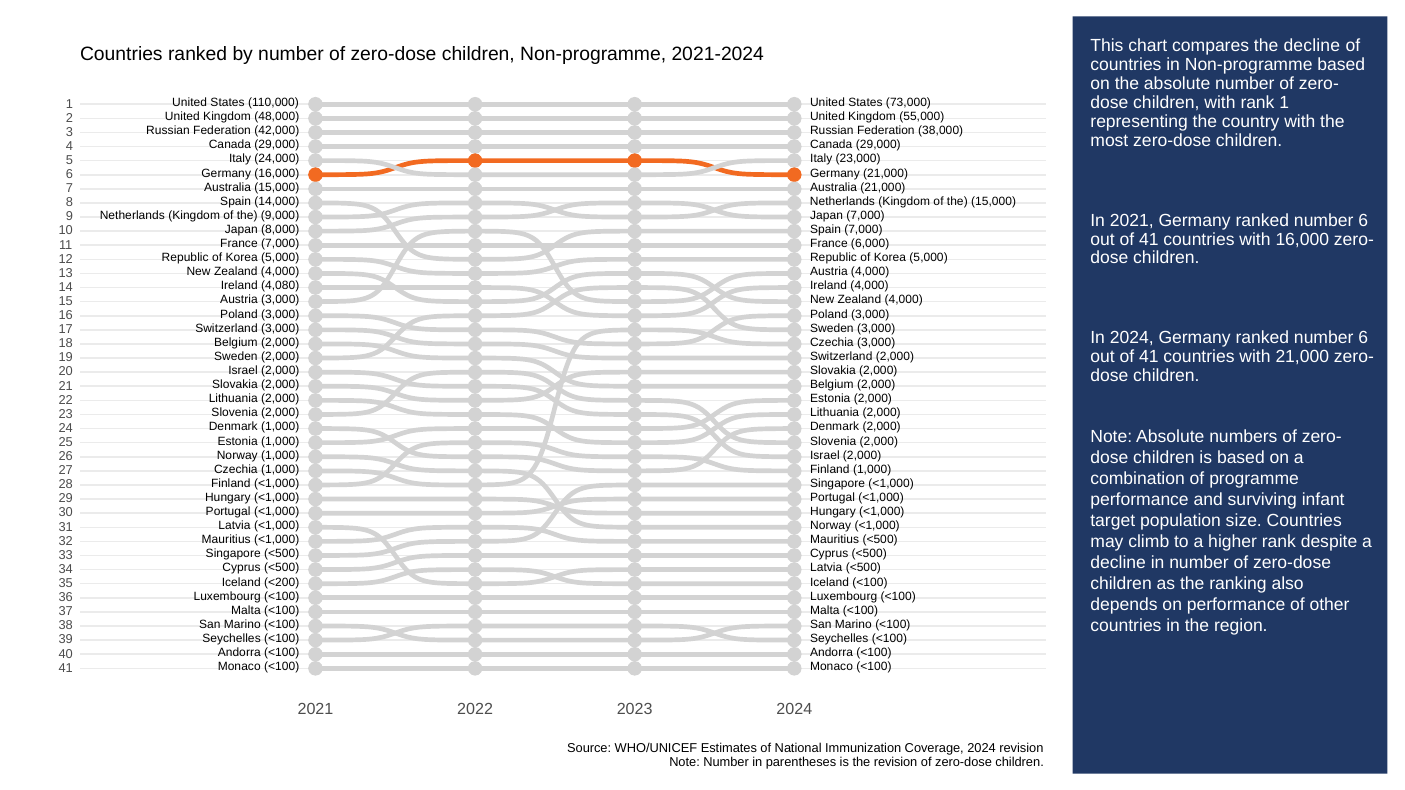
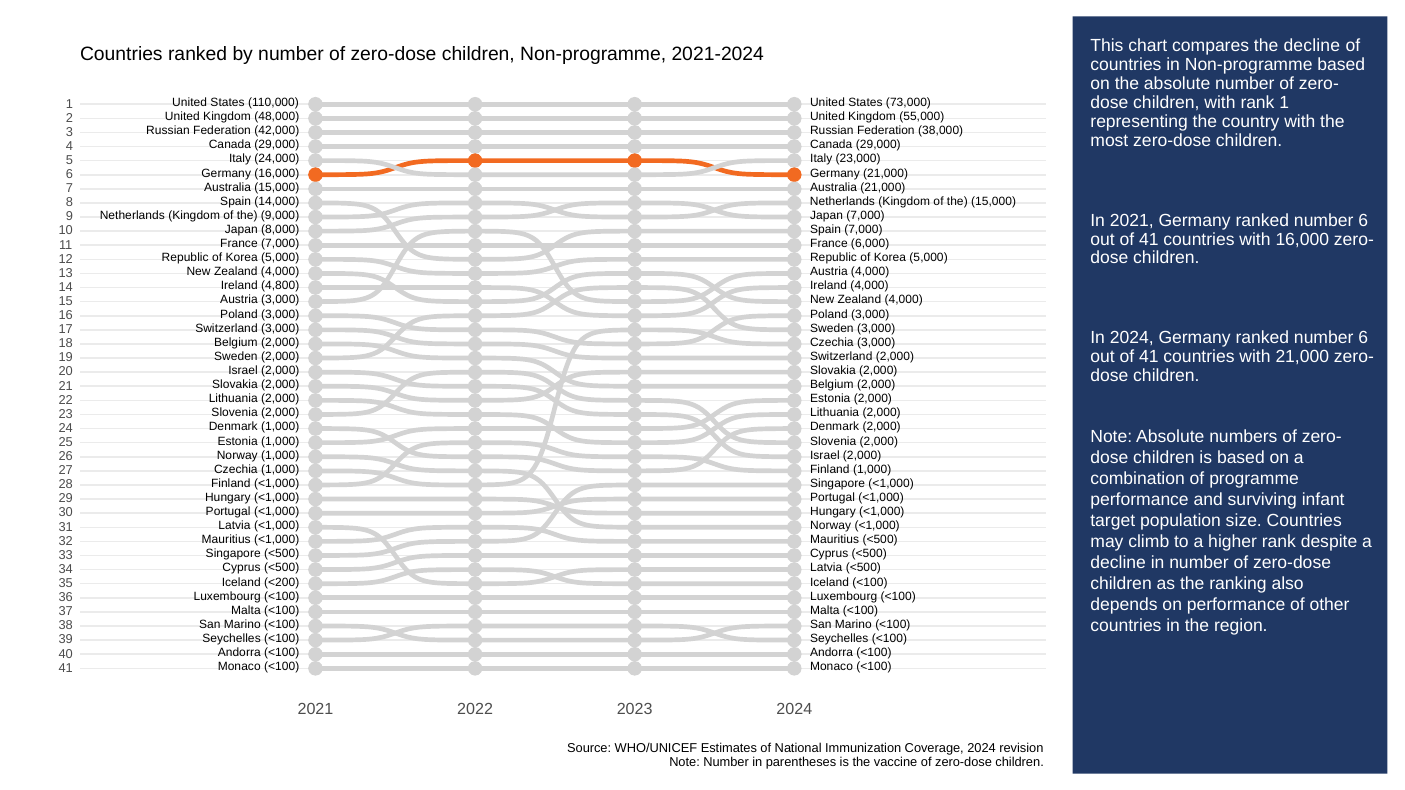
4,080: 4,080 -> 4,800
the revision: revision -> vaccine
